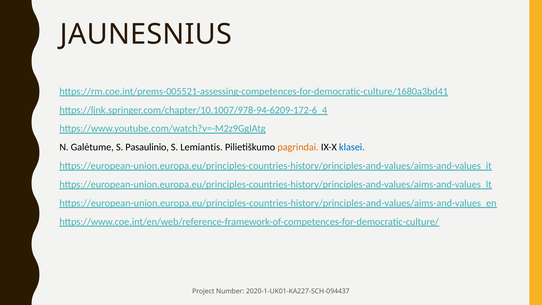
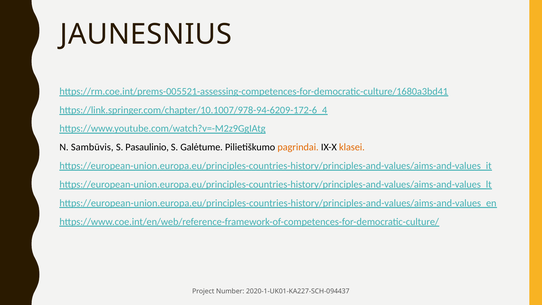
Galėtume: Galėtume -> Sambūvis
Lemiantis: Lemiantis -> Galėtume
klasei colour: blue -> orange
